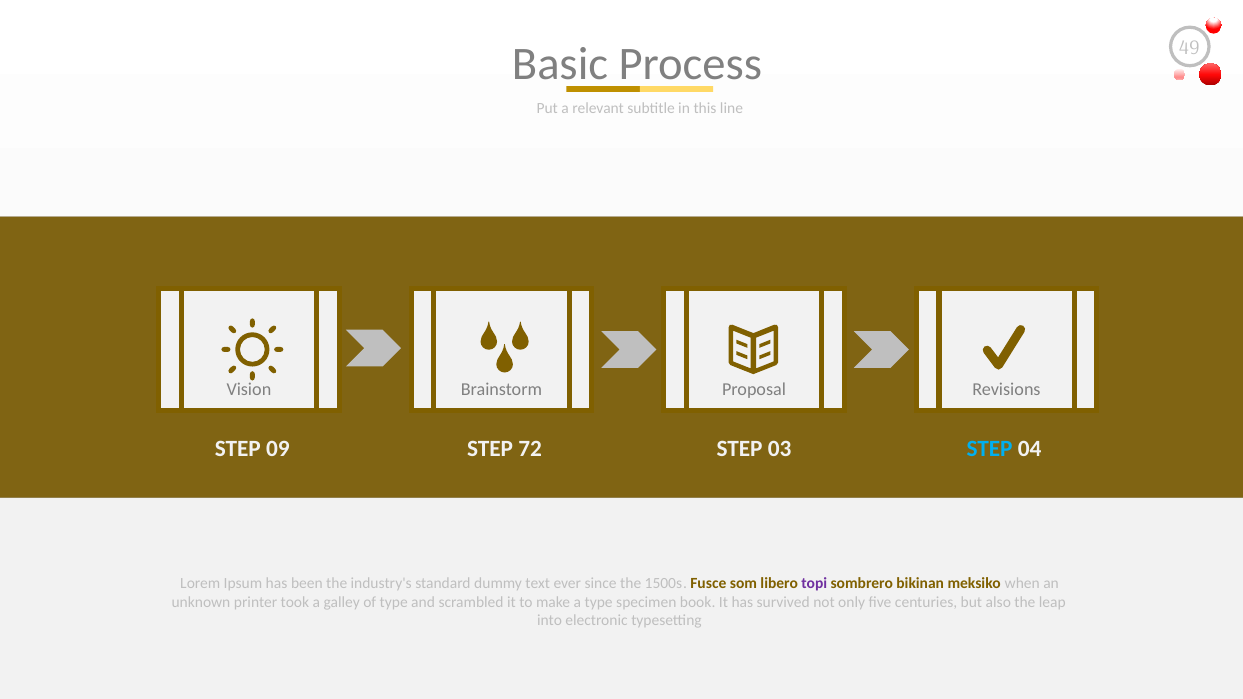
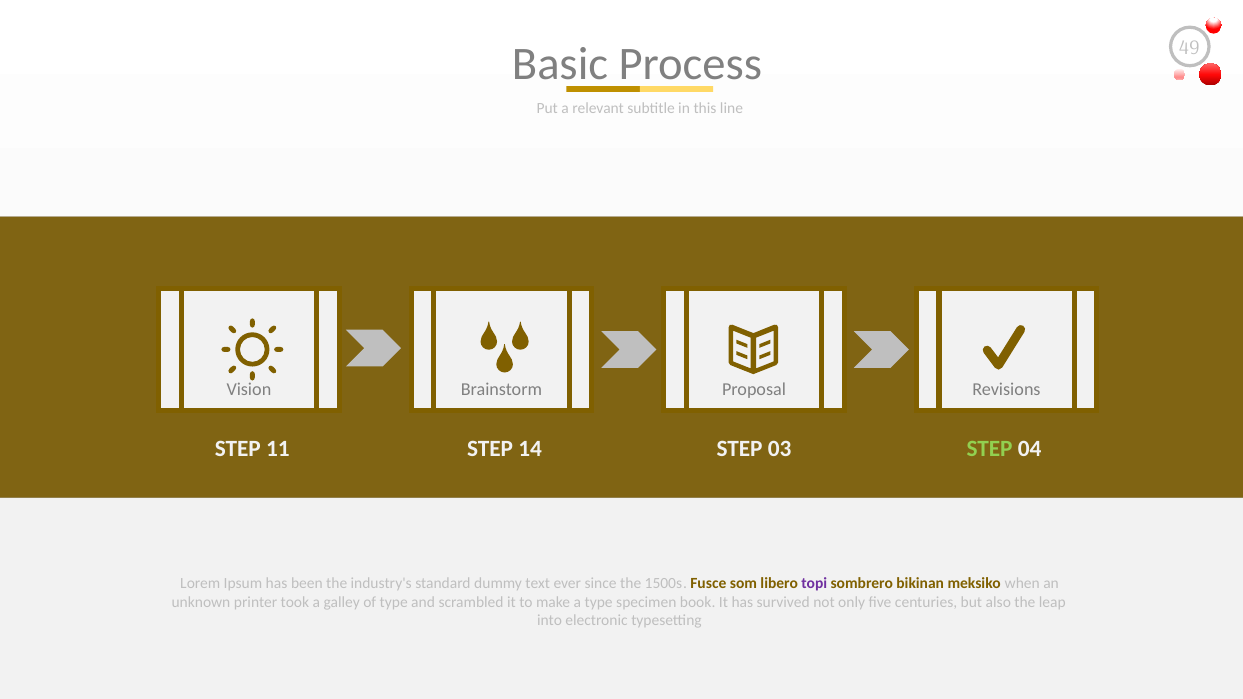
09: 09 -> 11
72: 72 -> 14
STEP at (990, 449) colour: light blue -> light green
